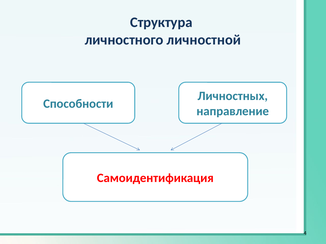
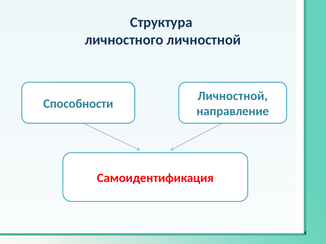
Личностных at (233, 96): Личностных -> Личностной
